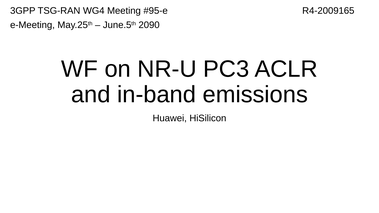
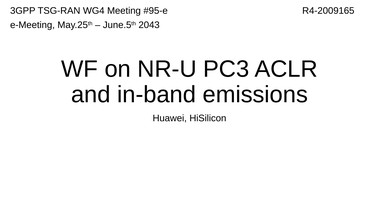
2090: 2090 -> 2043
